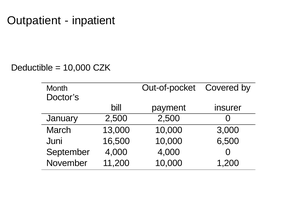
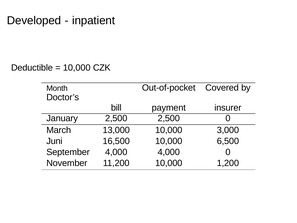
Outpatient: Outpatient -> Developed
